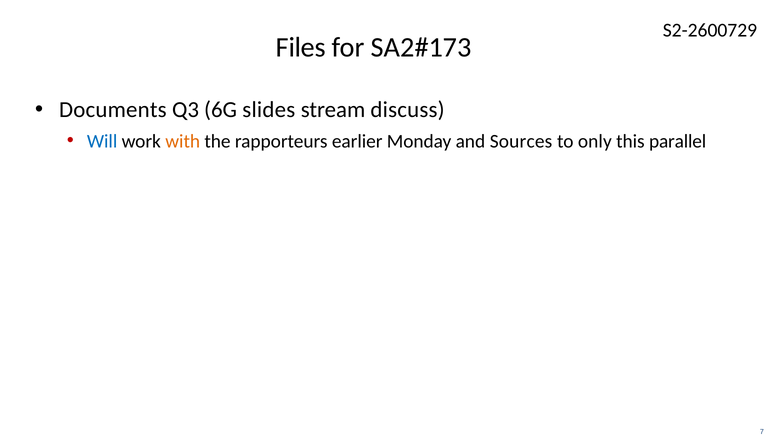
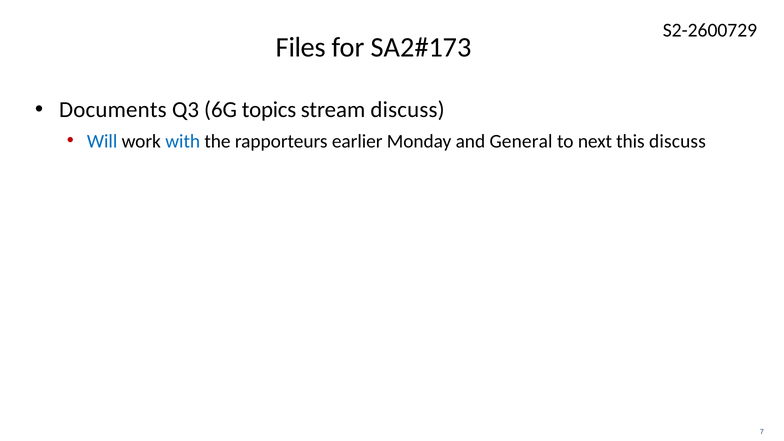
slides: slides -> topics
with colour: orange -> blue
Sources: Sources -> General
only: only -> next
this parallel: parallel -> discuss
